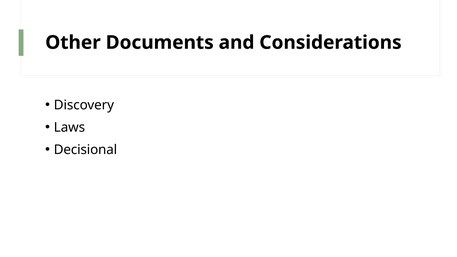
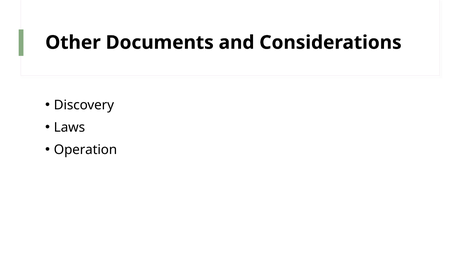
Decisional: Decisional -> Operation
